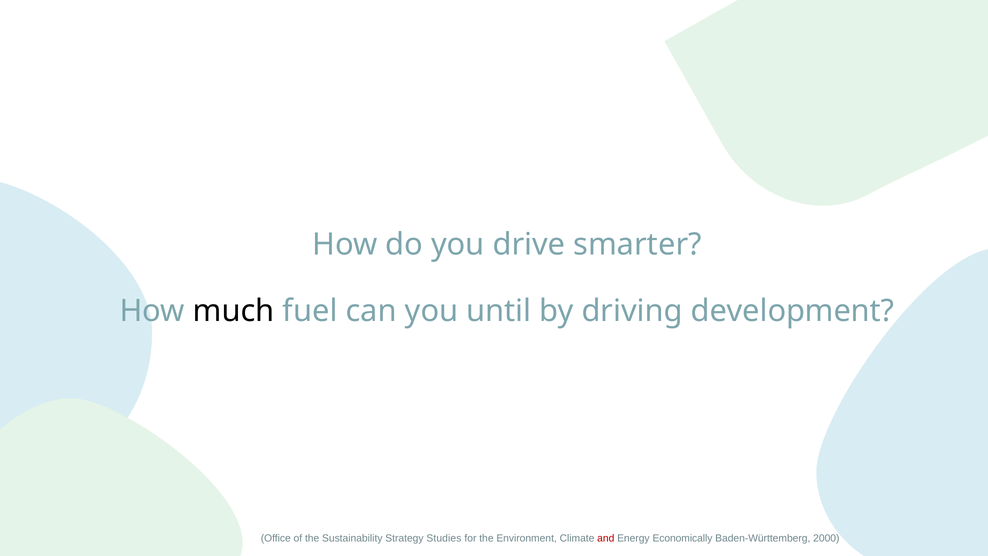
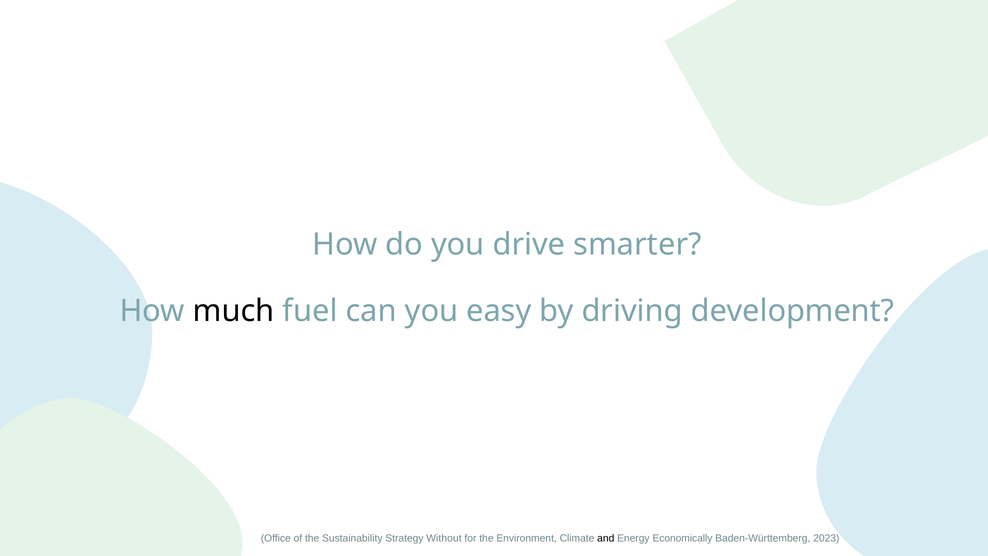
until: until -> easy
Studies: Studies -> Without
and colour: red -> black
2000: 2000 -> 2023
